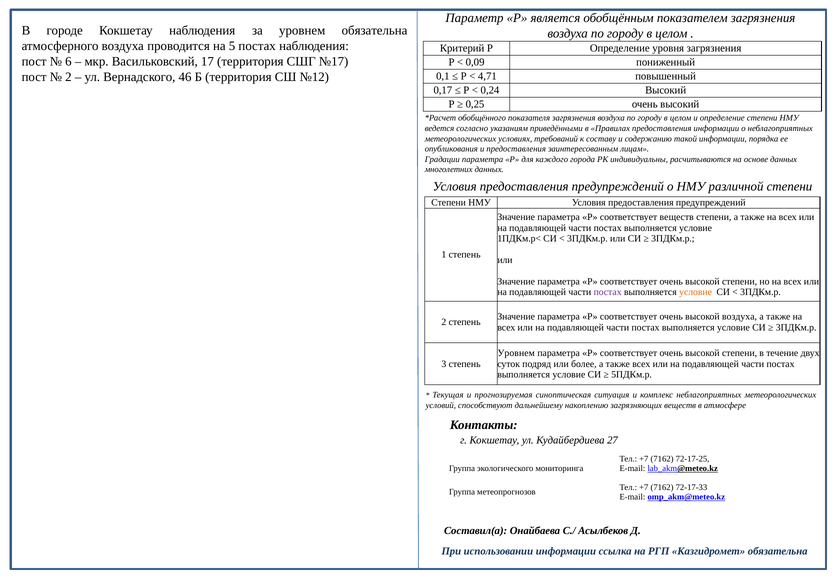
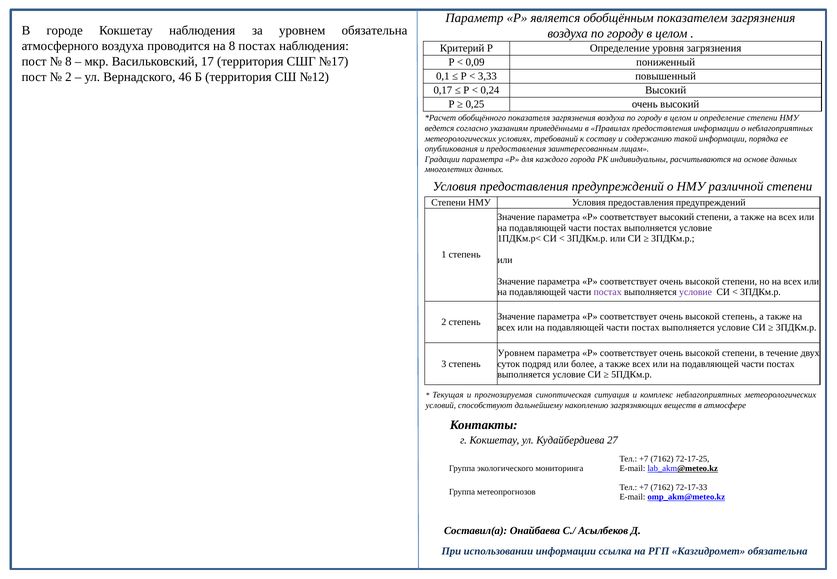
на 5: 5 -> 8
6 at (68, 61): 6 -> 8
4,71: 4,71 -> 3,33
соответствует веществ: веществ -> высокий
условие at (696, 292) colour: orange -> purple
высокой воздуха: воздуха -> степень
